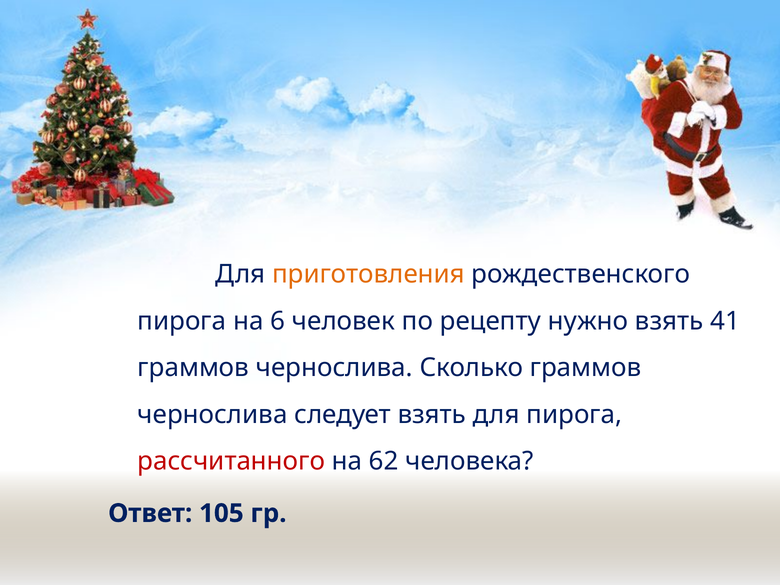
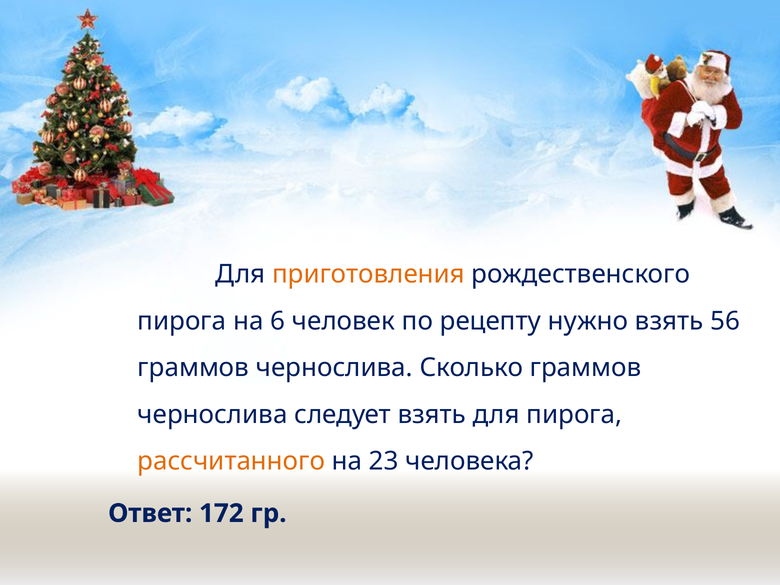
41: 41 -> 56
рассчитанного colour: red -> orange
62: 62 -> 23
105: 105 -> 172
